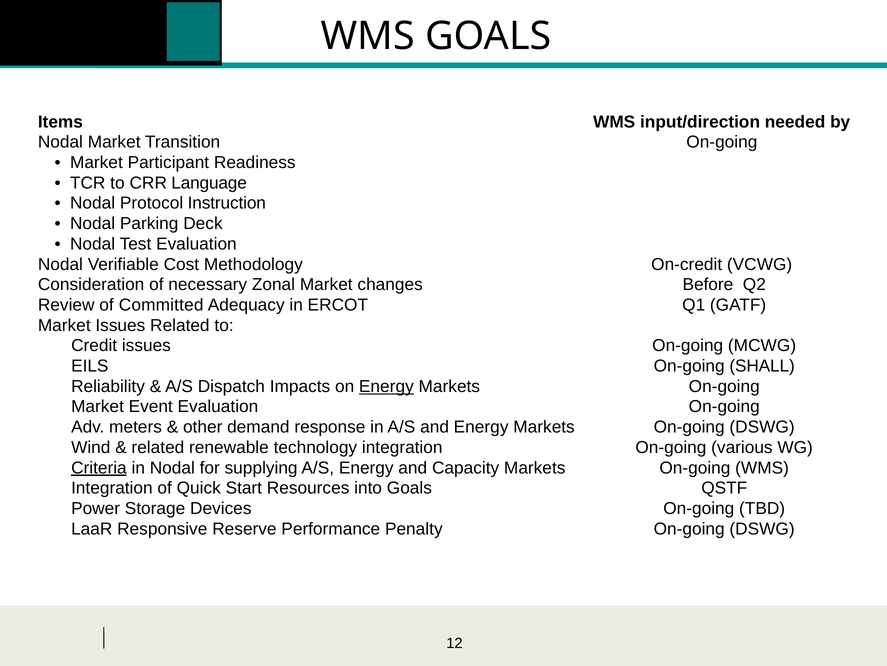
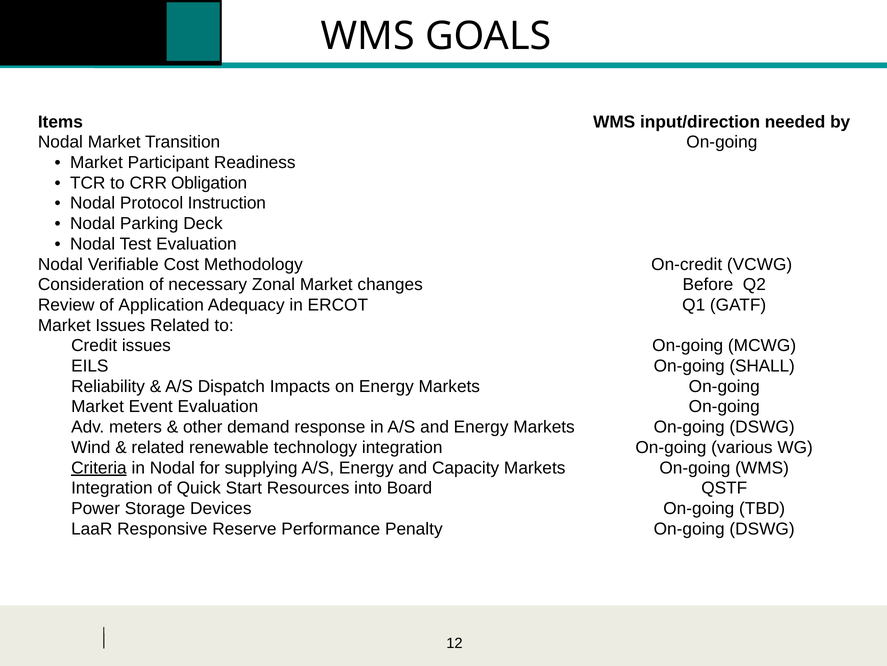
Language: Language -> Obligation
Committed: Committed -> Application
Energy at (386, 386) underline: present -> none
into Goals: Goals -> Board
